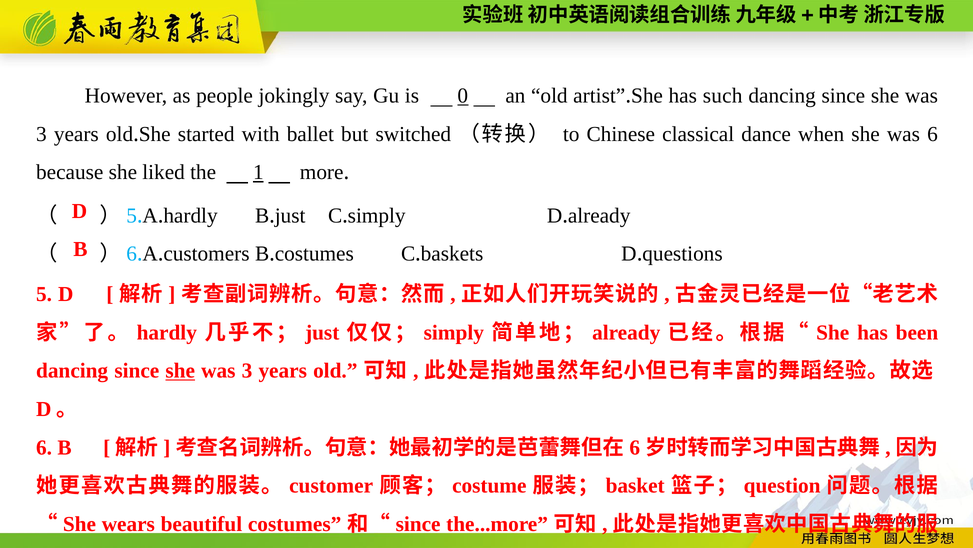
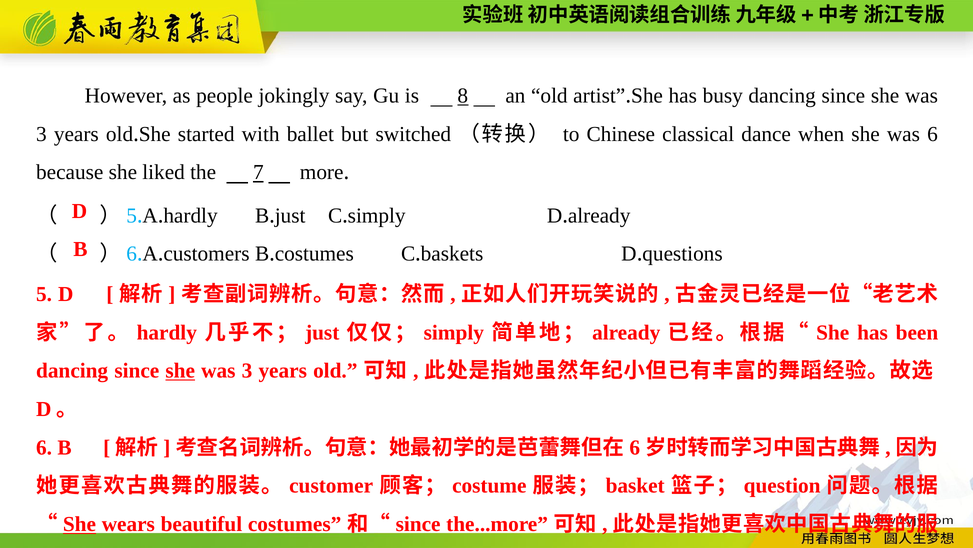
0: 0 -> 8
such: such -> busy
1: 1 -> 7
She at (79, 524) underline: none -> present
